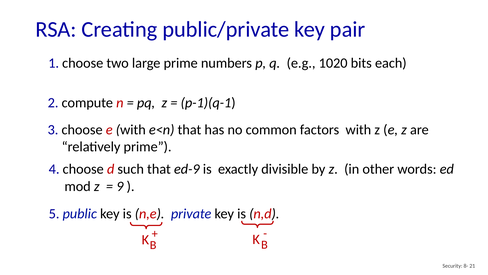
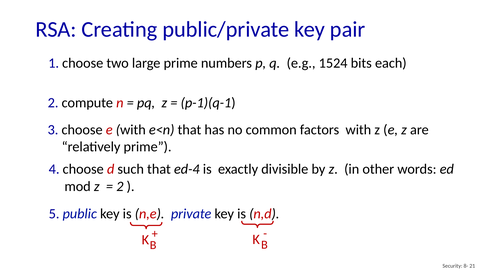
1020: 1020 -> 1524
ed-9: ed-9 -> ed-4
9 at (120, 186): 9 -> 2
